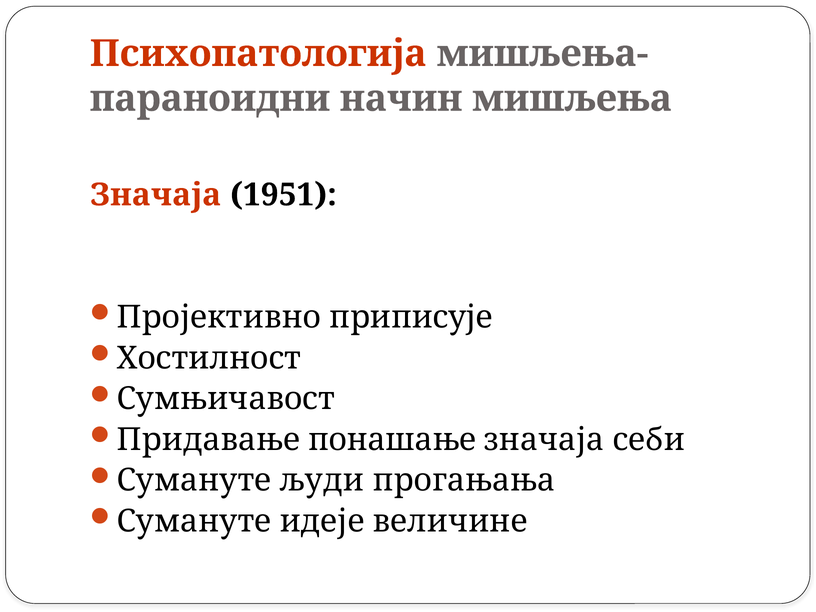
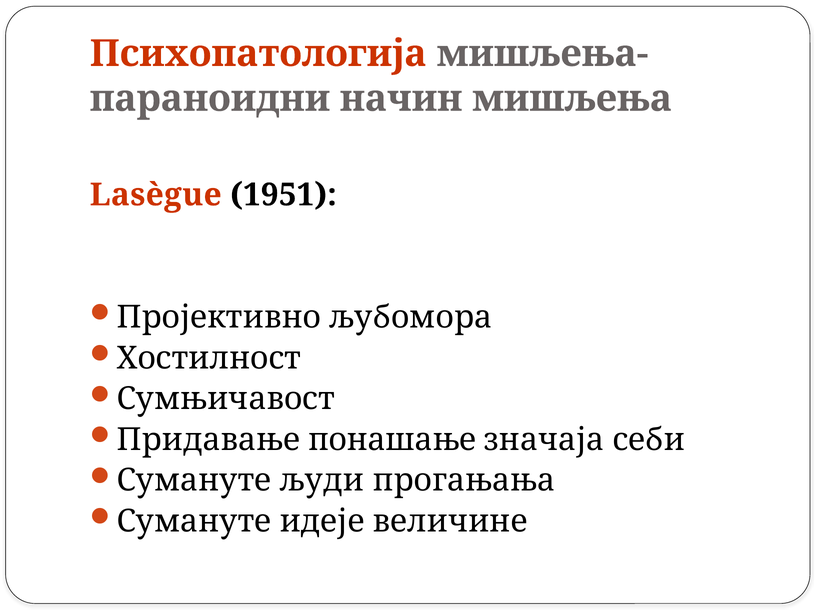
Значаја at (156, 195): Значаја -> Lasègue
приписује: приписује -> љубомора
